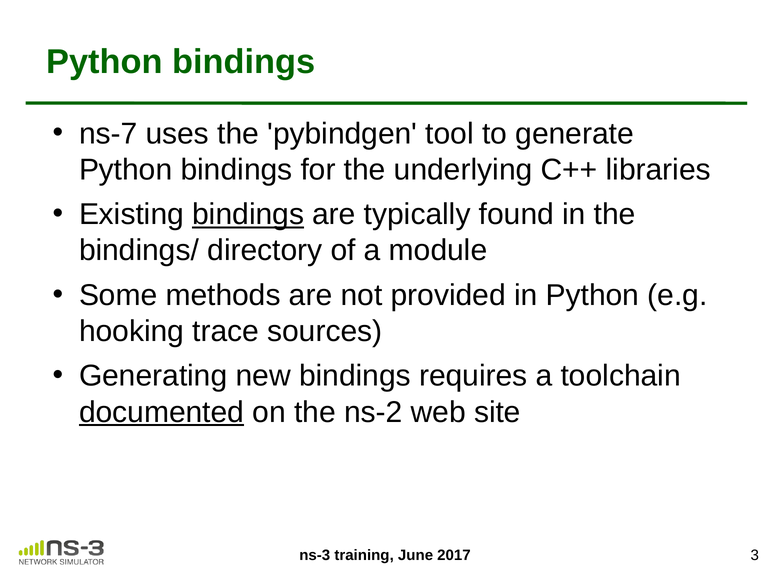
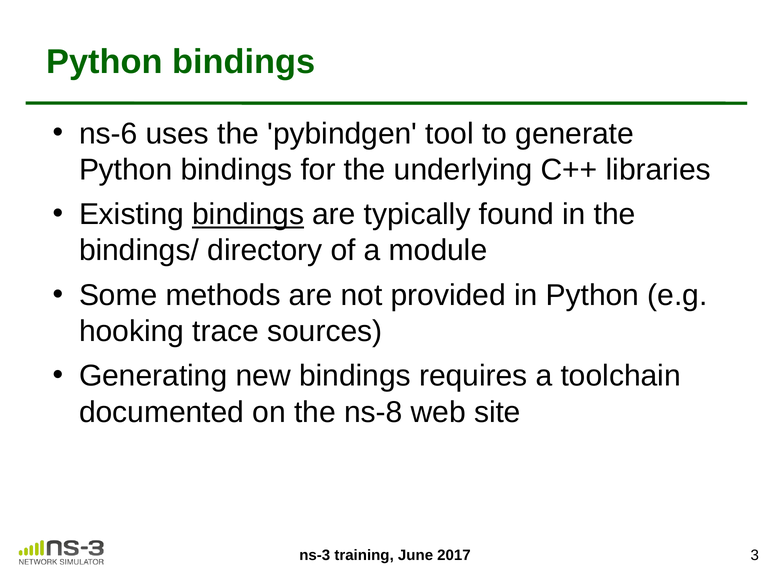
ns-7: ns-7 -> ns-6
documented underline: present -> none
ns-2: ns-2 -> ns-8
